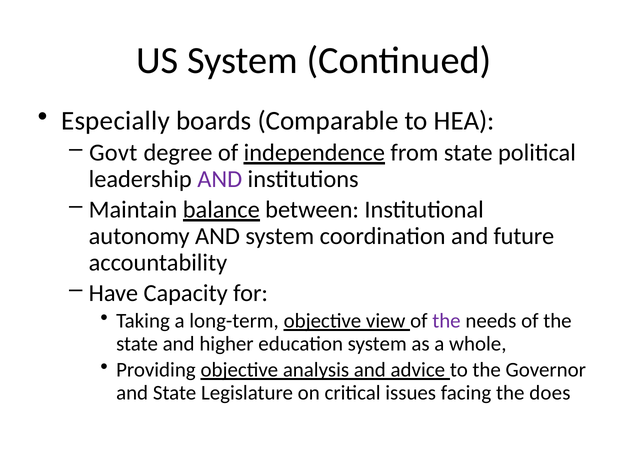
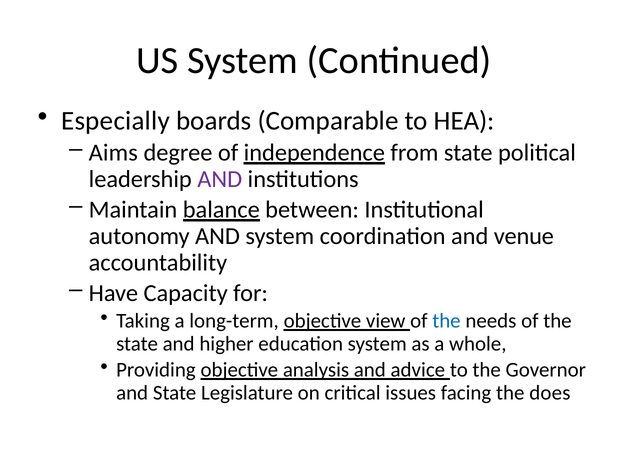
Govt: Govt -> Aims
future: future -> venue
the at (446, 321) colour: purple -> blue
